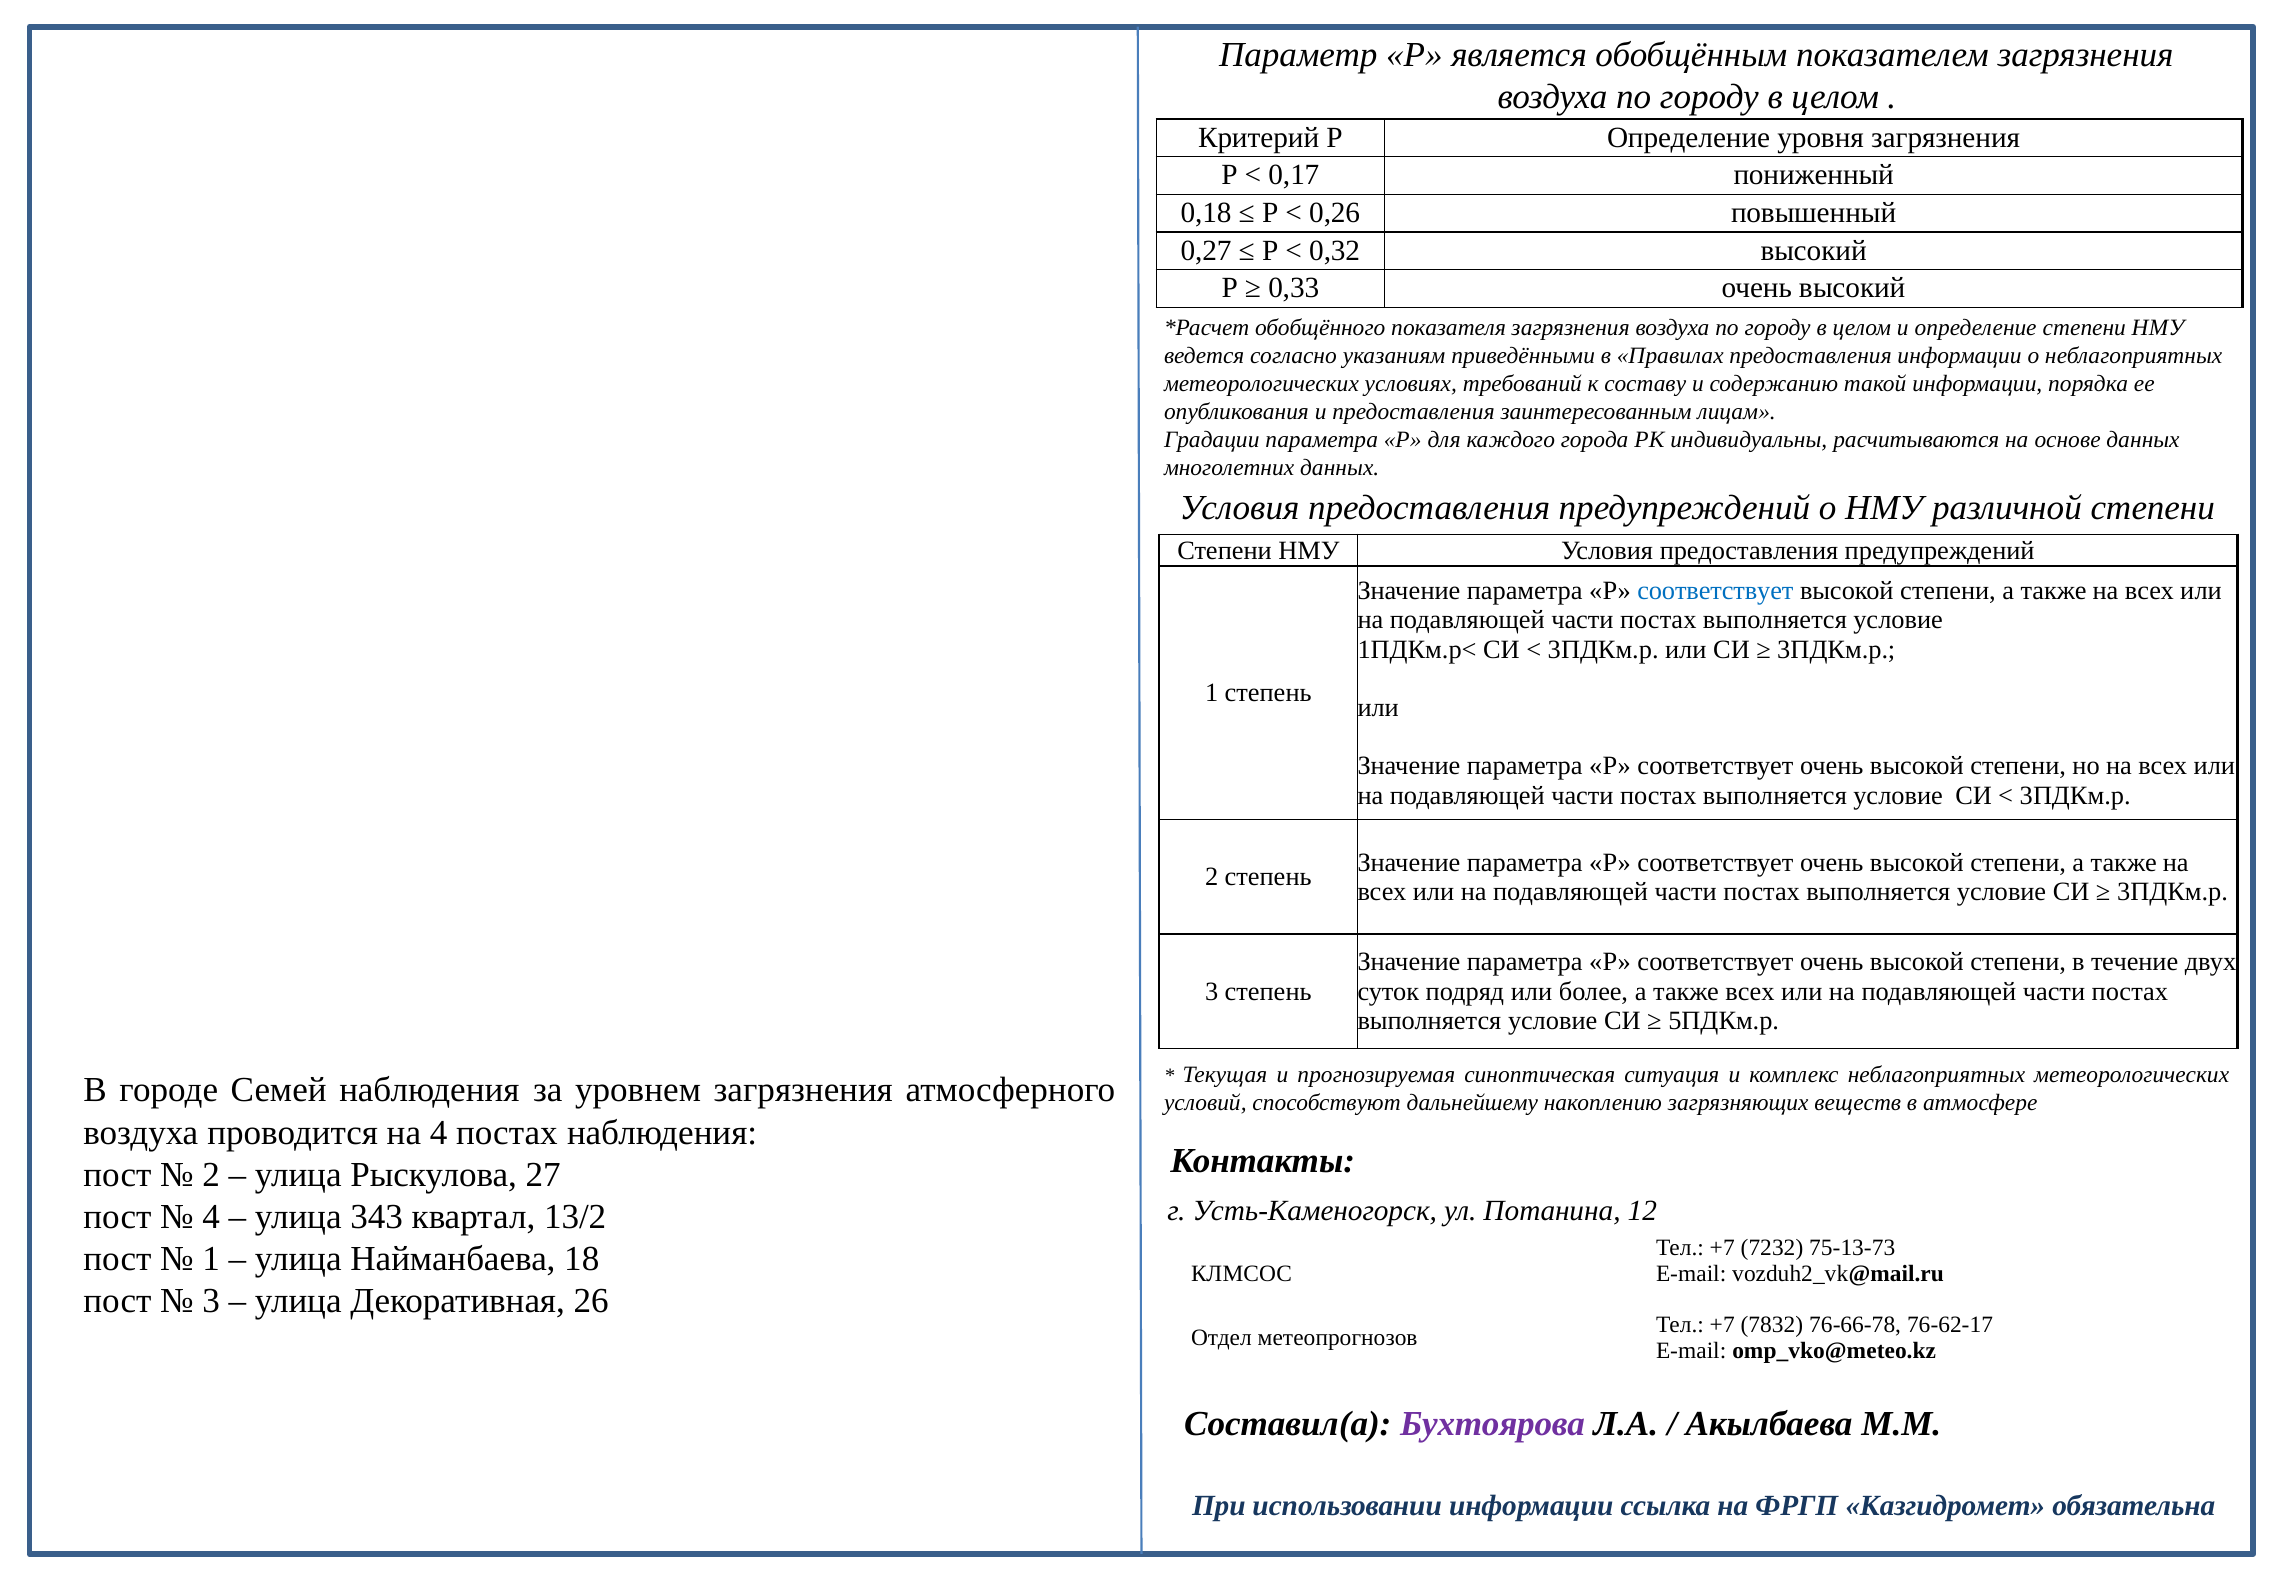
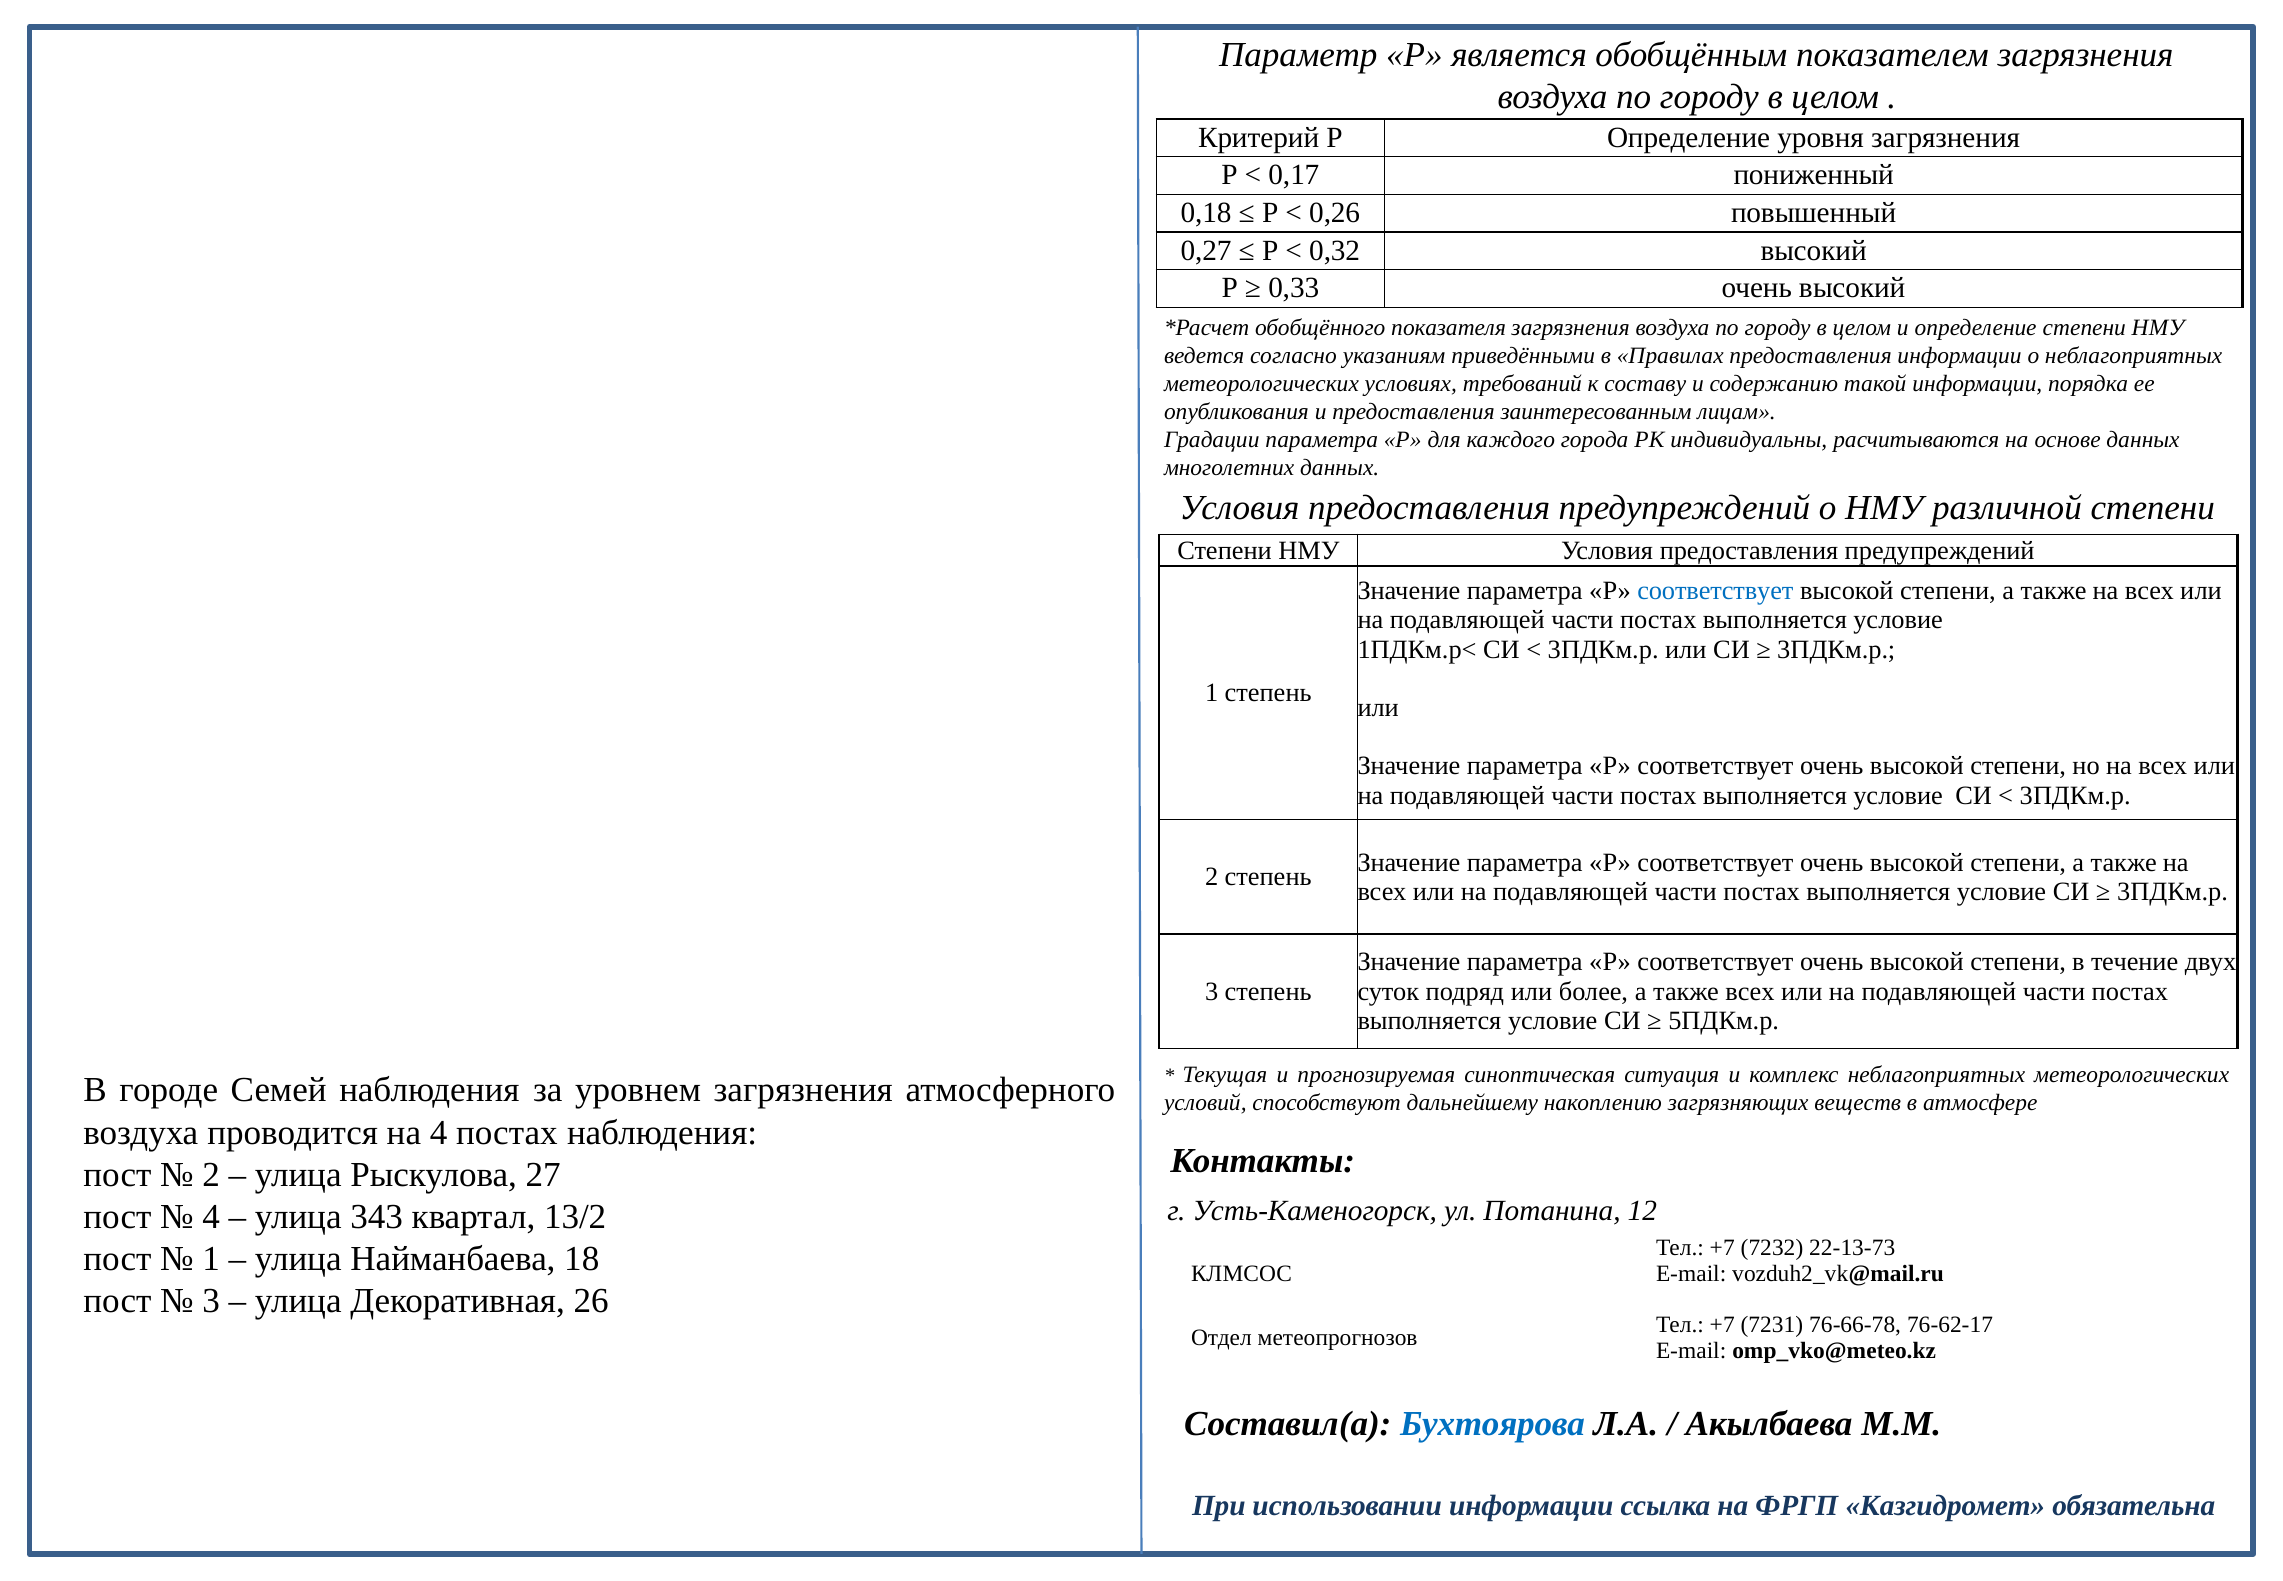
75-13-73: 75-13-73 -> 22-13-73
7832: 7832 -> 7231
Бухтоярова colour: purple -> blue
